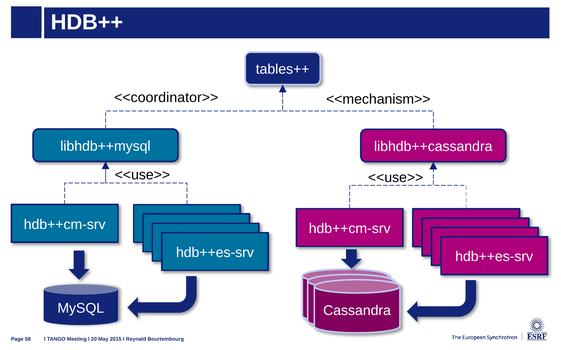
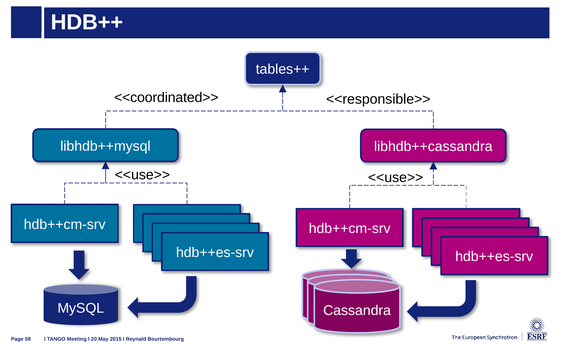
<<coordinator>>: <<coordinator>> -> <<coordinated>>
<<mechanism>>: <<mechanism>> -> <<responsible>>
